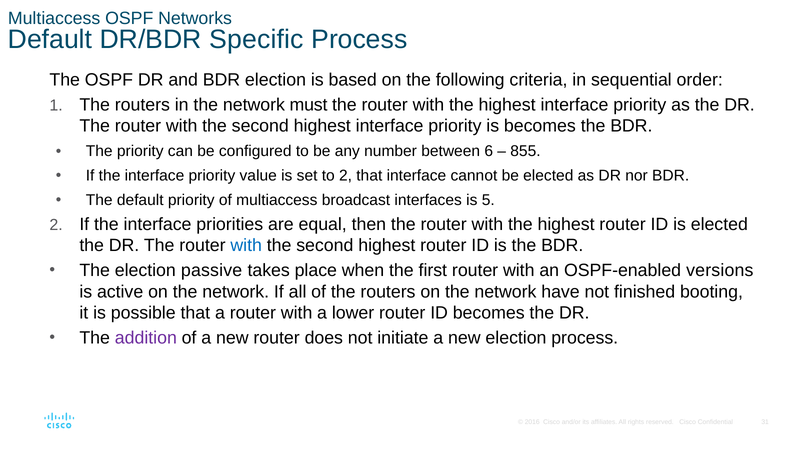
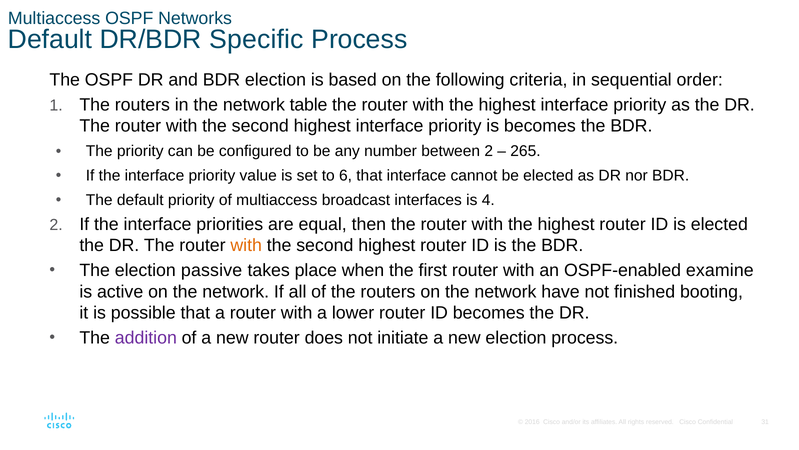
must: must -> table
between 6: 6 -> 2
855: 855 -> 265
to 2: 2 -> 6
5: 5 -> 4
with at (246, 245) colour: blue -> orange
versions: versions -> examine
